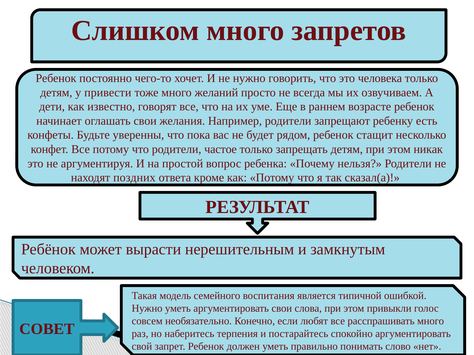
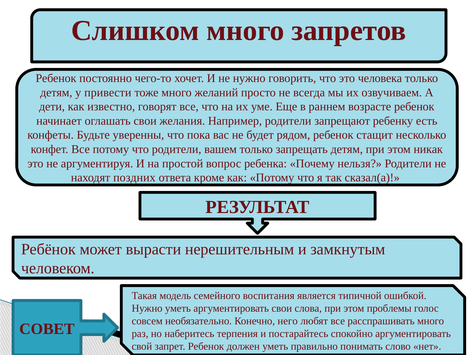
частое: частое -> вашем
привыкли: привыкли -> проблемы
если: если -> него
